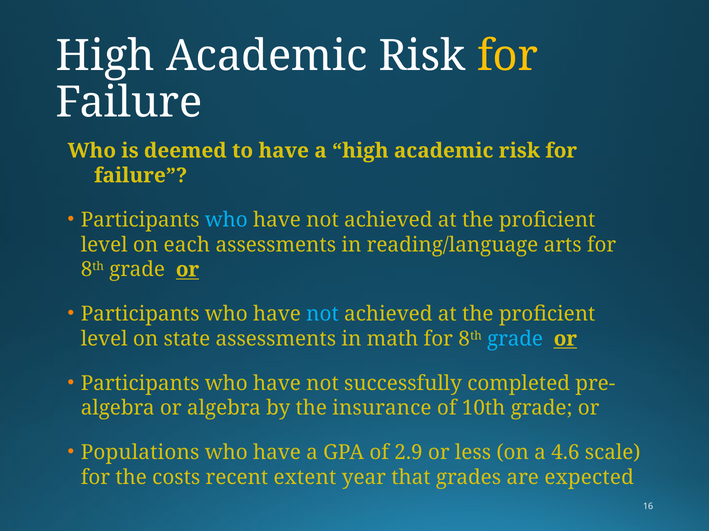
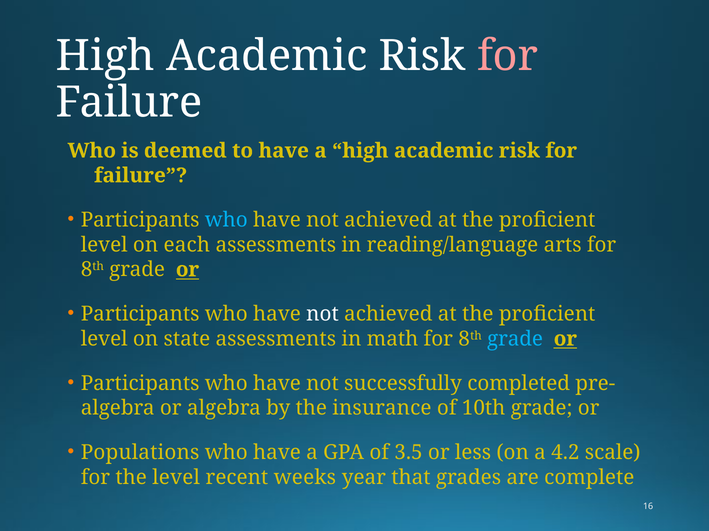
for at (508, 56) colour: yellow -> pink
not at (323, 314) colour: light blue -> white
2.9: 2.9 -> 3.5
4.6: 4.6 -> 4.2
the costs: costs -> level
extent: extent -> weeks
expected: expected -> complete
